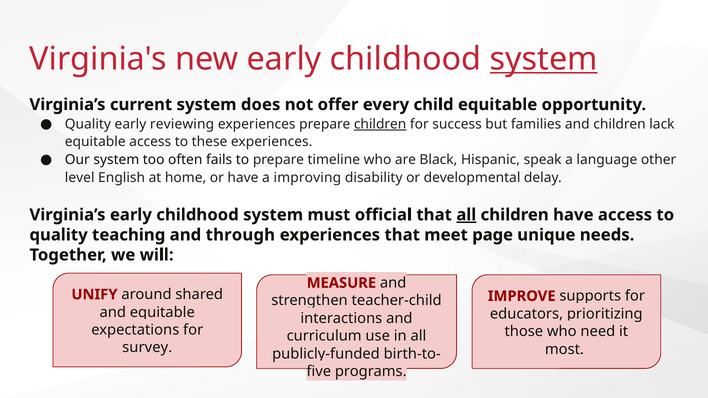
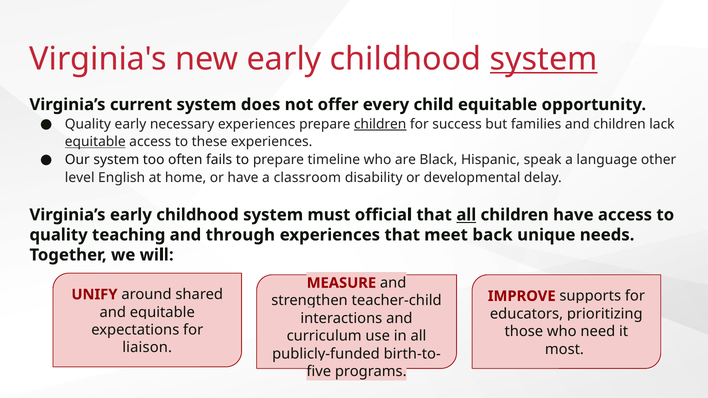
reviewing: reviewing -> necessary
equitable at (95, 142) underline: none -> present
improving: improving -> classroom
all at (466, 215) underline: present -> none
page: page -> back
survey: survey -> liaison
